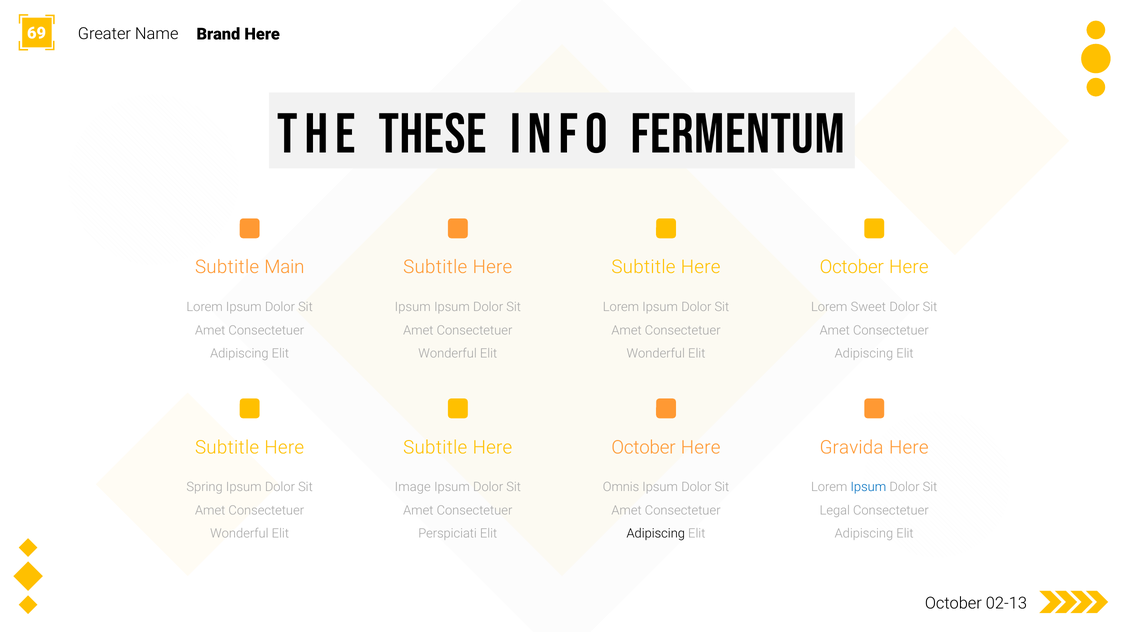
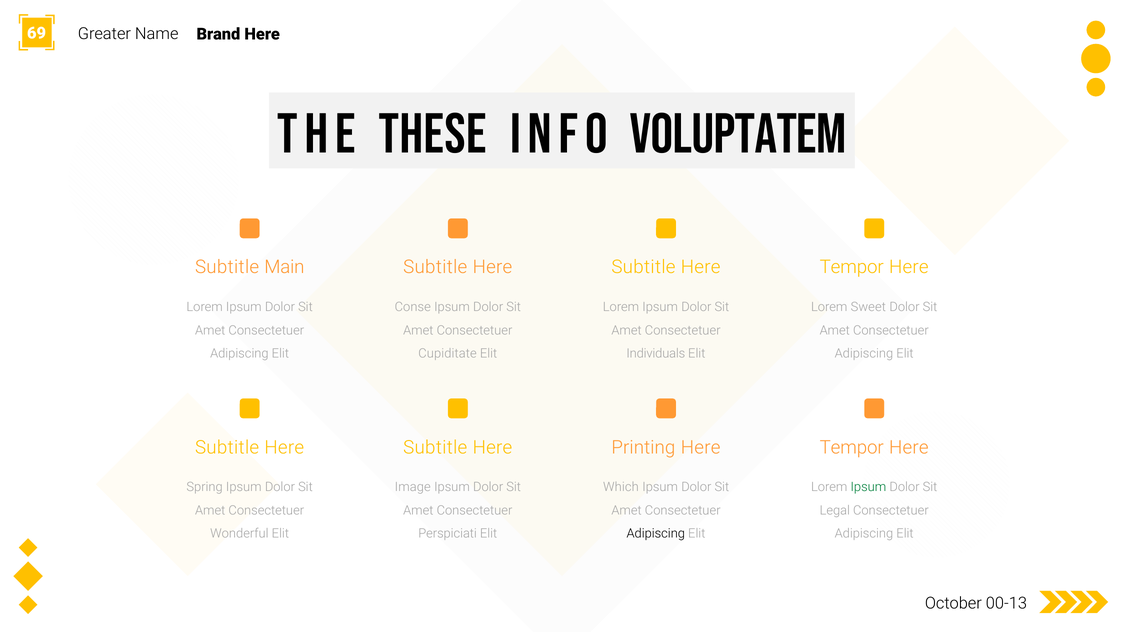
fermentum: fermentum -> voluptatem
October at (852, 267): October -> Tempor
Ipsum at (413, 307): Ipsum -> Conse
Wonderful at (448, 354): Wonderful -> Cupiditate
Wonderful at (656, 354): Wonderful -> Individuals
October at (644, 448): October -> Printing
Gravida at (852, 448): Gravida -> Tempor
Omnis: Omnis -> Which
Ipsum at (868, 487) colour: blue -> green
02-13: 02-13 -> 00-13
